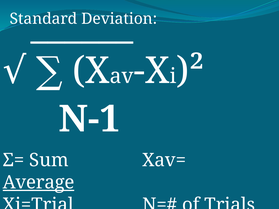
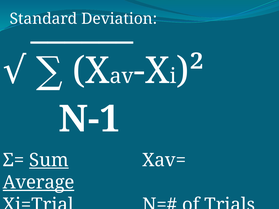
Sum underline: none -> present
